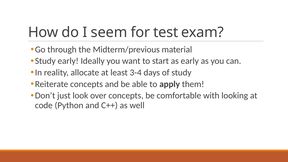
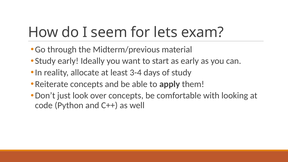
test: test -> lets
